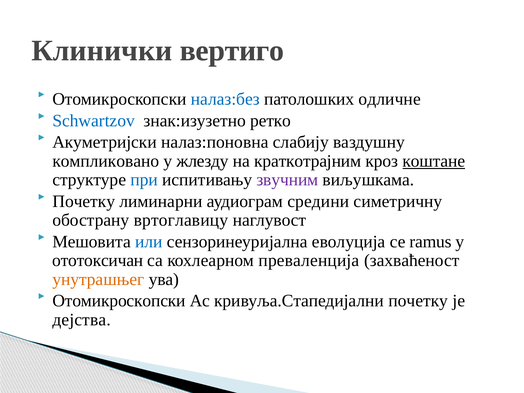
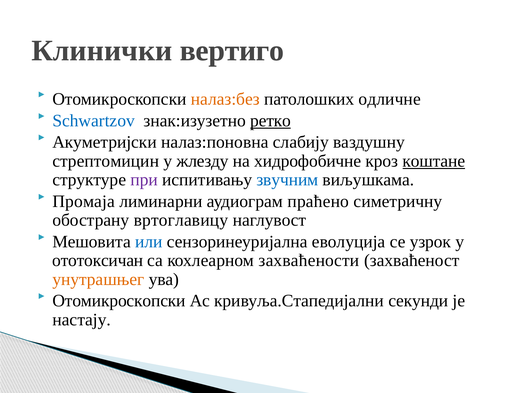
налаз:без colour: blue -> orange
ретко underline: none -> present
компликовано: компликовано -> стрептомицин
краткотрајним: краткотрајним -> хидрофобичне
при colour: blue -> purple
звучним colour: purple -> blue
Почетку at (84, 201): Почетку -> Промаја
средини: средини -> праћено
ramus: ramus -> узрок
преваленција: преваленција -> захваћености
кривуља.Стапедијални почетку: почетку -> секунди
дејства: дејства -> настају
